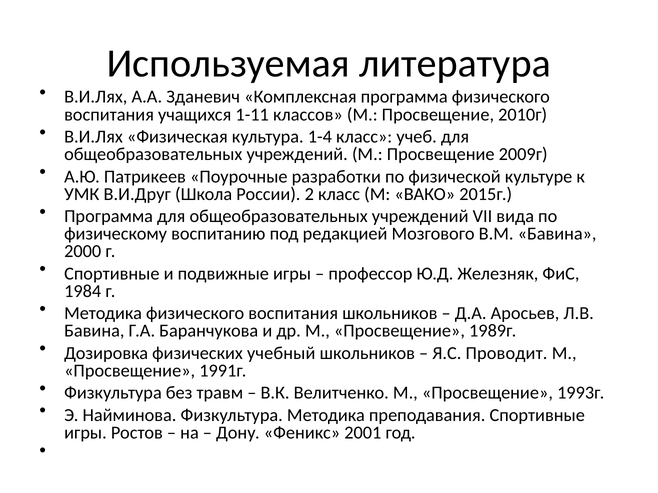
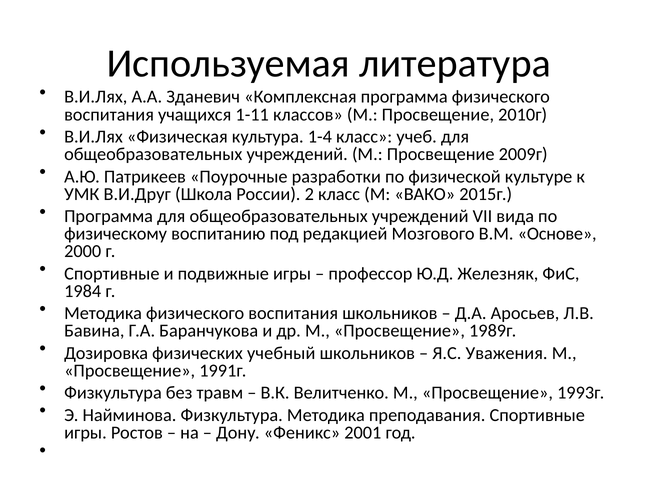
В.М Бавина: Бавина -> Основе
Проводит: Проводит -> Уважения
